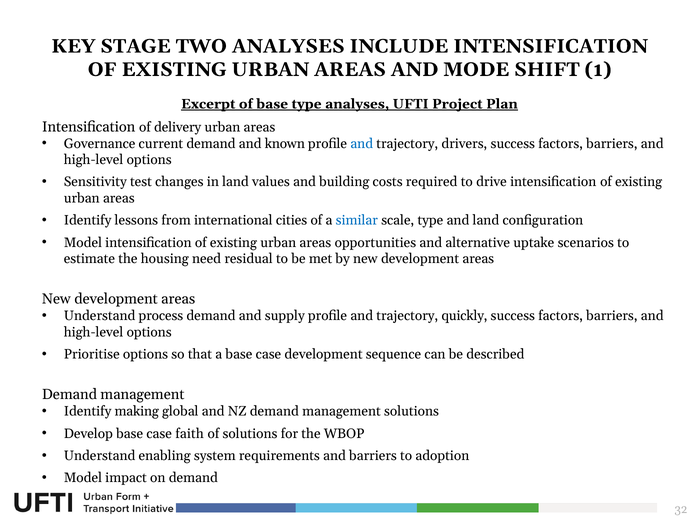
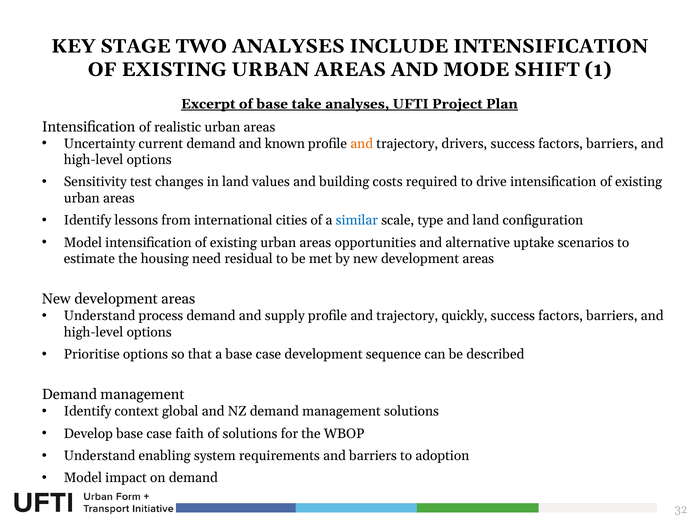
base type: type -> take
delivery: delivery -> realistic
Governance: Governance -> Uncertainty
and at (362, 144) colour: blue -> orange
making: making -> context
